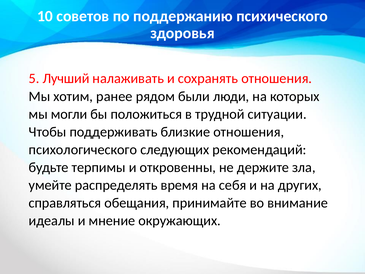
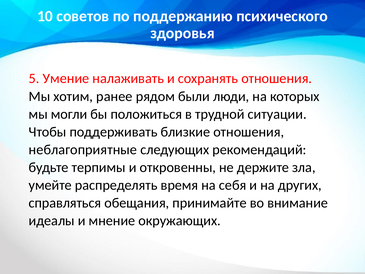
Лучший: Лучший -> Умение
психологического: психологического -> неблагоприятные
